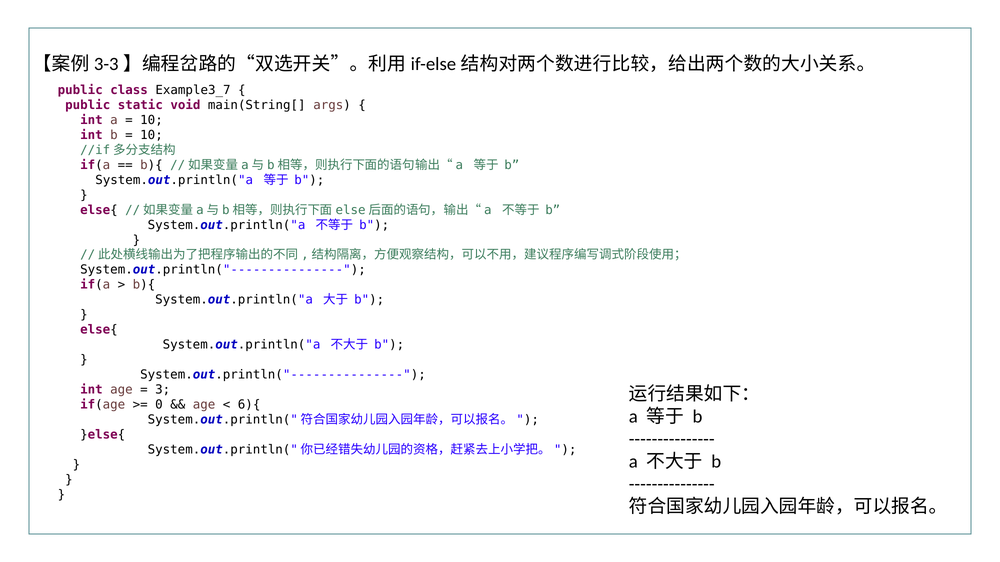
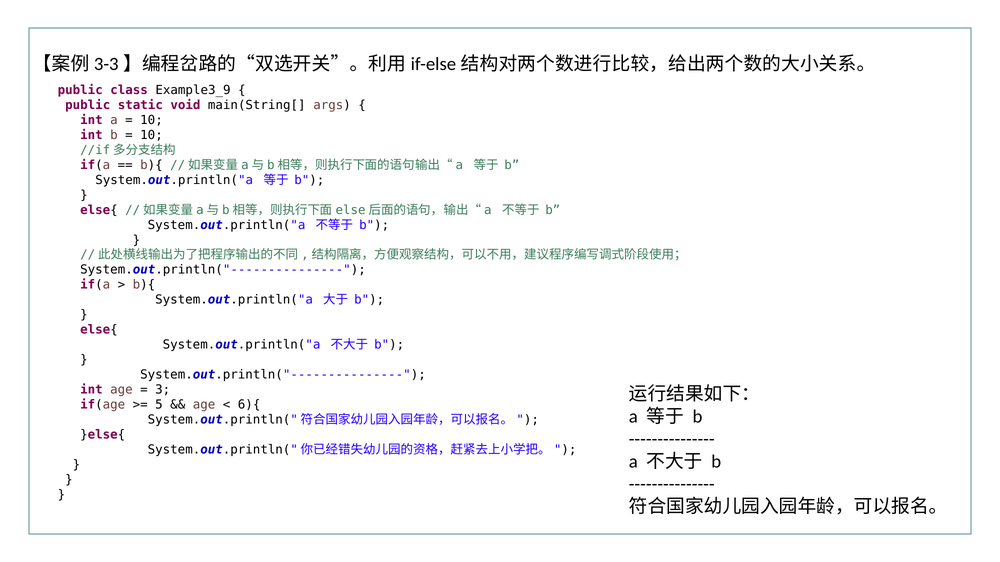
Example3_7: Example3_7 -> Example3_9
0: 0 -> 5
